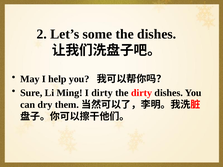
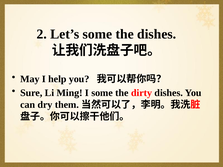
I dirty: dirty -> some
